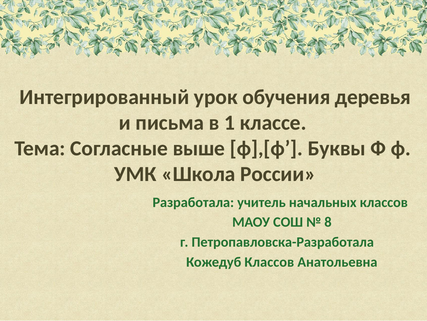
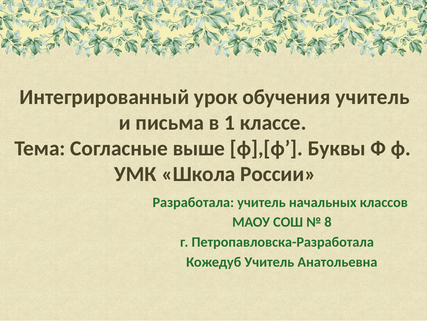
обучения деревья: деревья -> учитель
Кожедуб Классов: Классов -> Учитель
